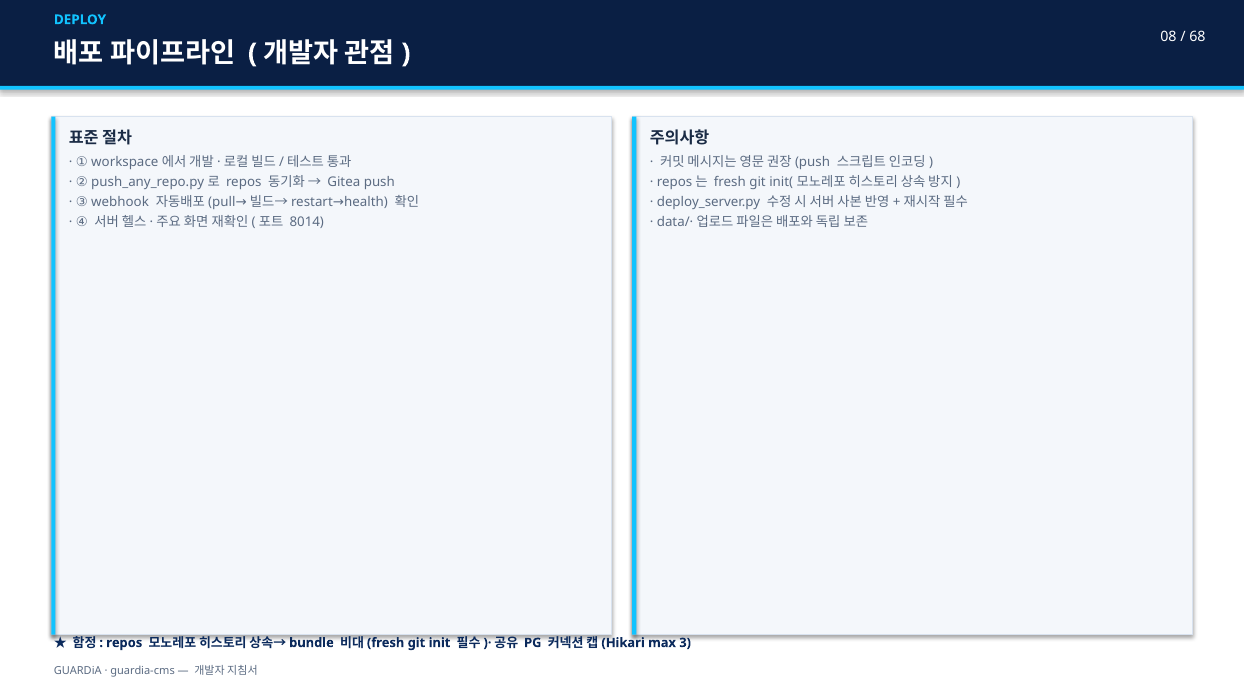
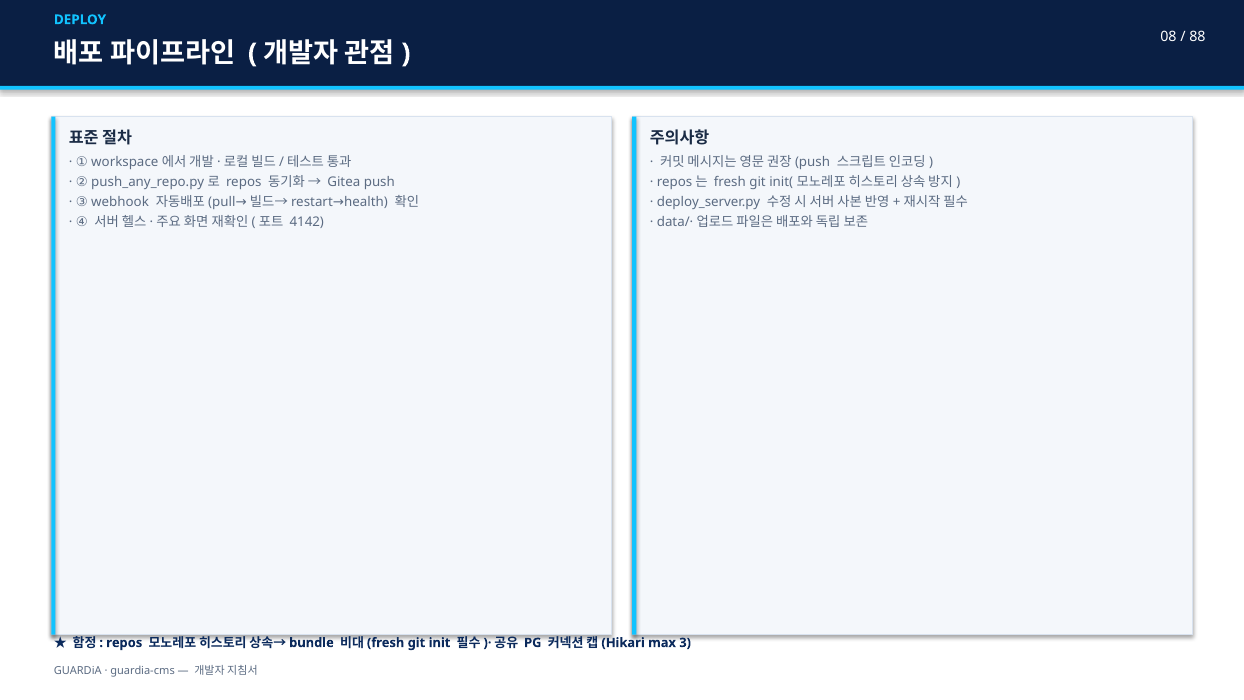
68: 68 -> 88
8014: 8014 -> 4142
